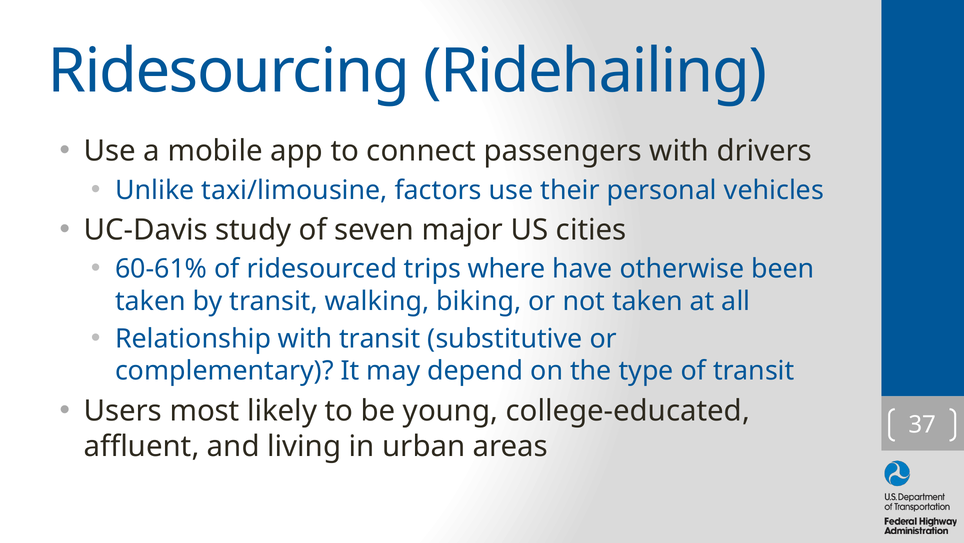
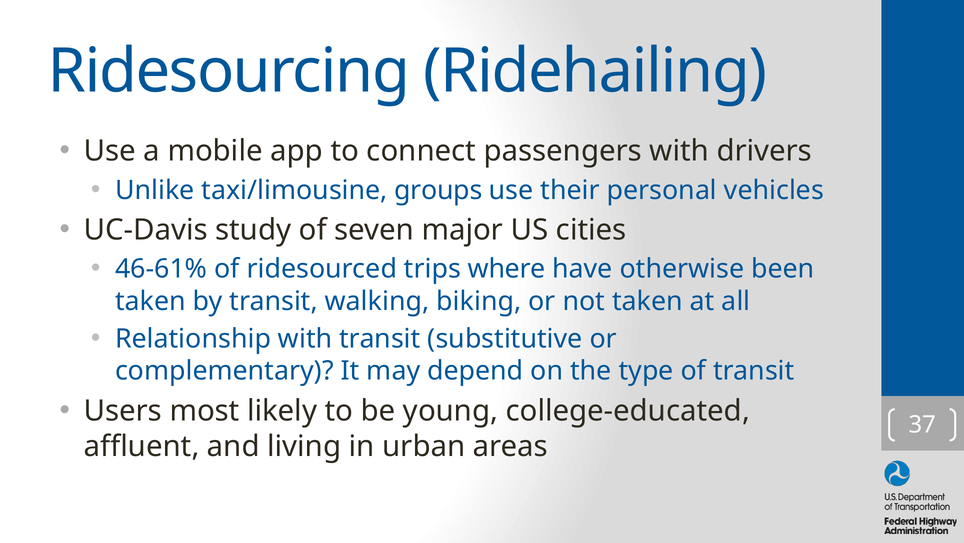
factors: factors -> groups
60-61%: 60-61% -> 46-61%
